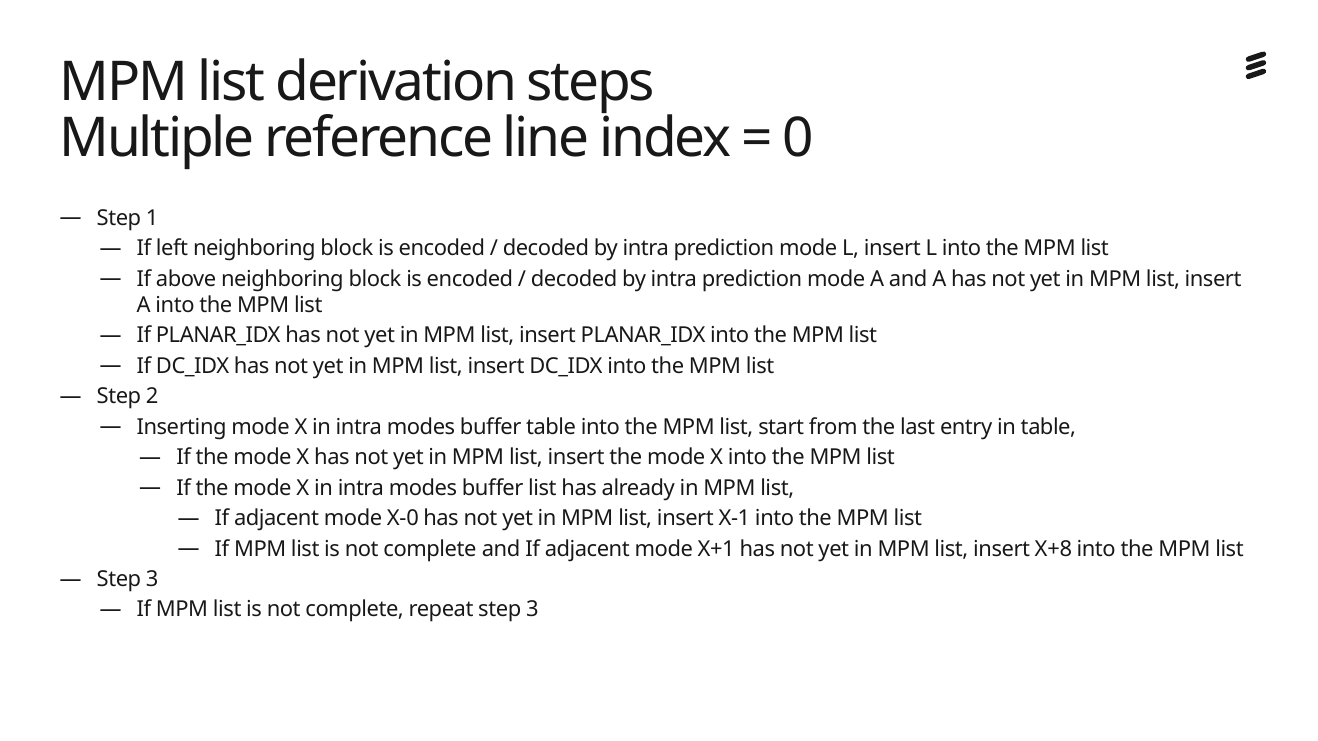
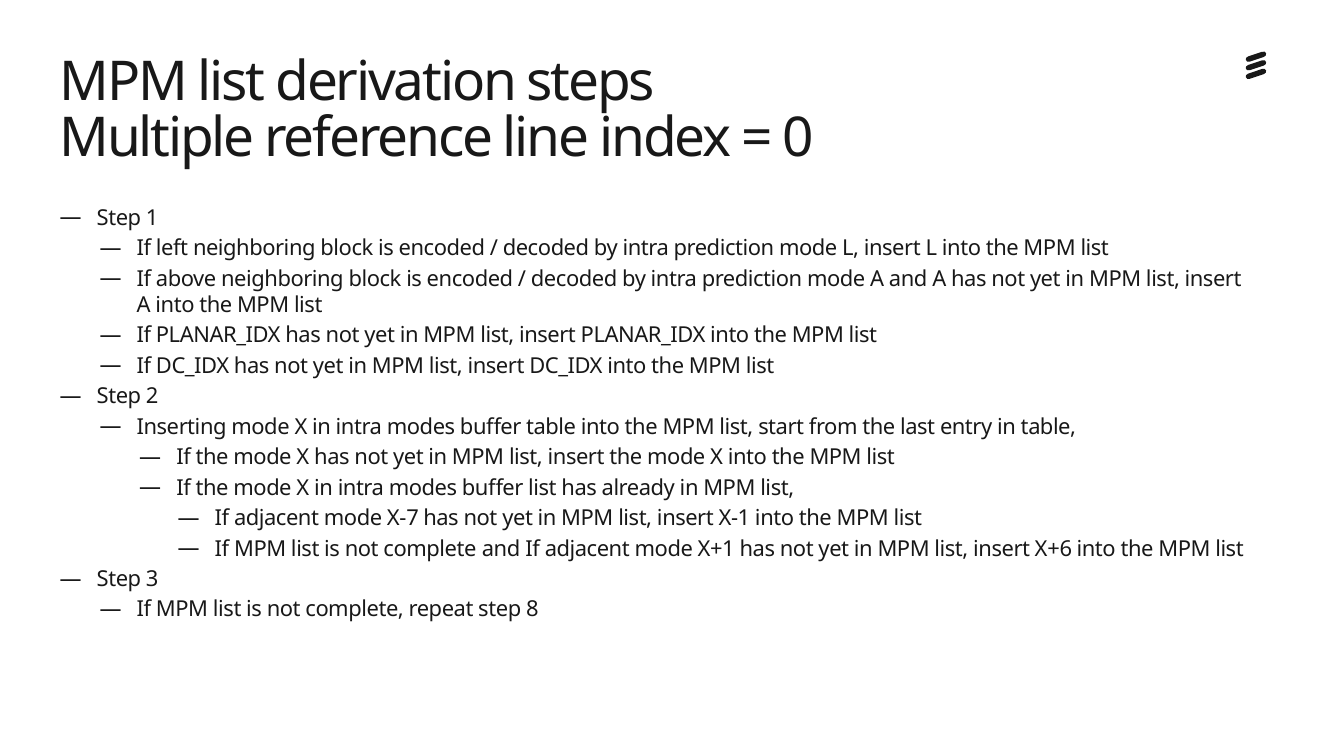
X-0: X-0 -> X-7
X+8: X+8 -> X+6
repeat step 3: 3 -> 8
